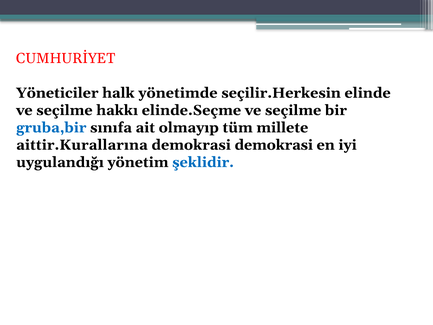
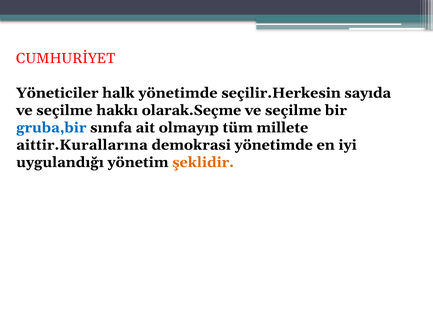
elinde: elinde -> sayıda
elinde.Seçme: elinde.Seçme -> olarak.Seçme
demokrasi demokrasi: demokrasi -> yönetimde
şeklidir colour: blue -> orange
